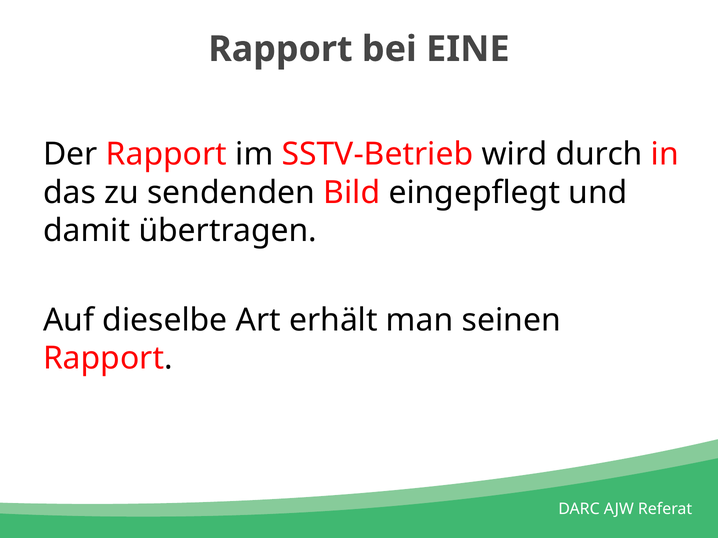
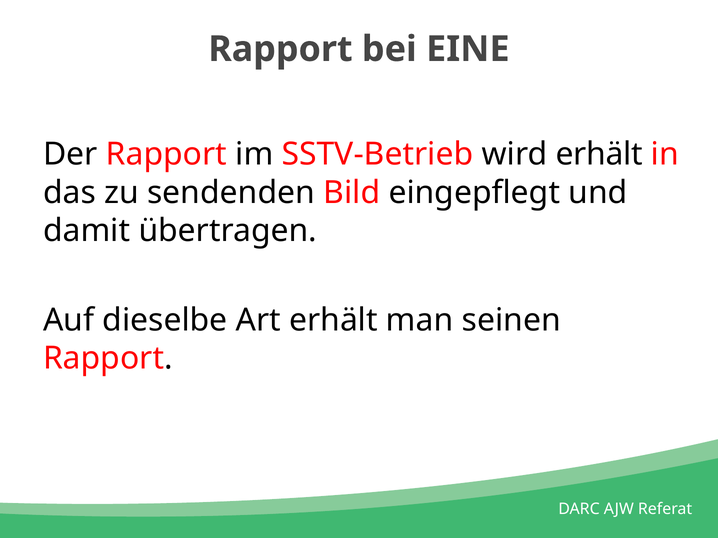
wird durch: durch -> erhält
